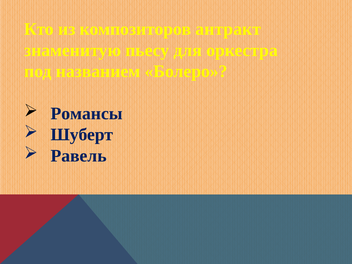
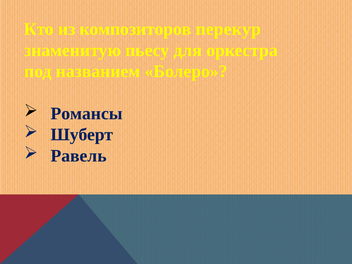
антракт: антракт -> перекур
